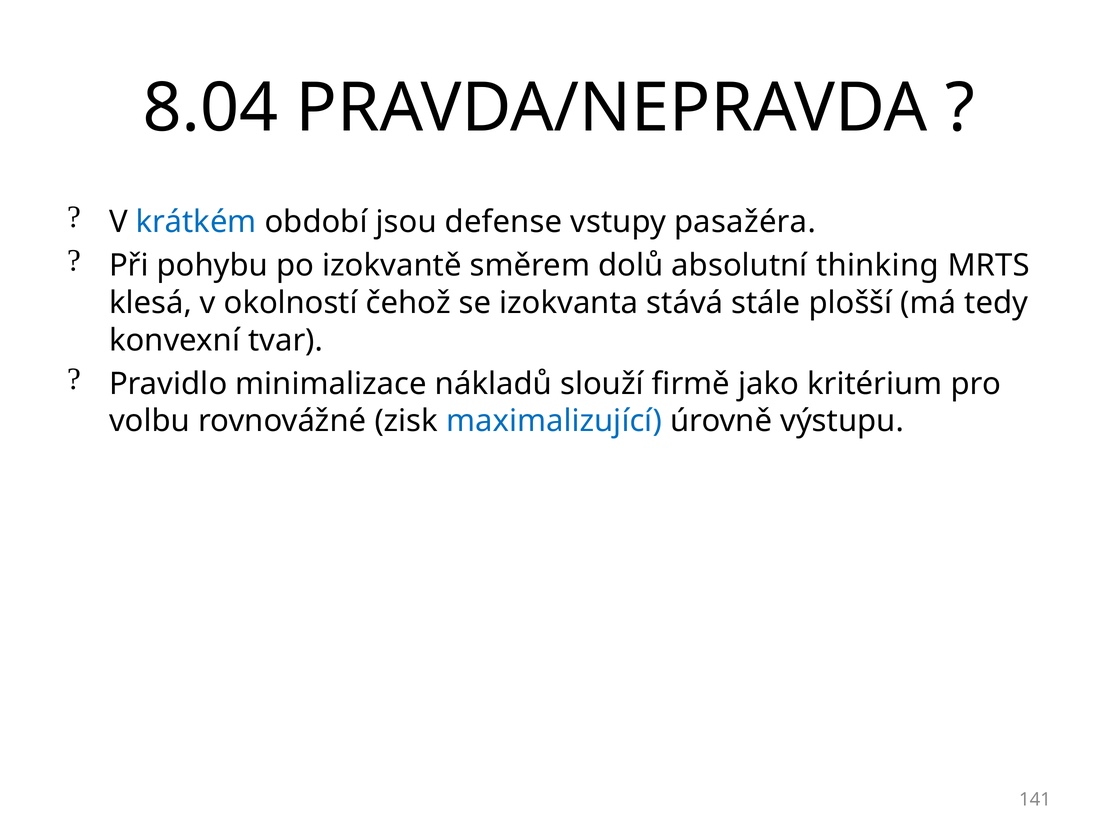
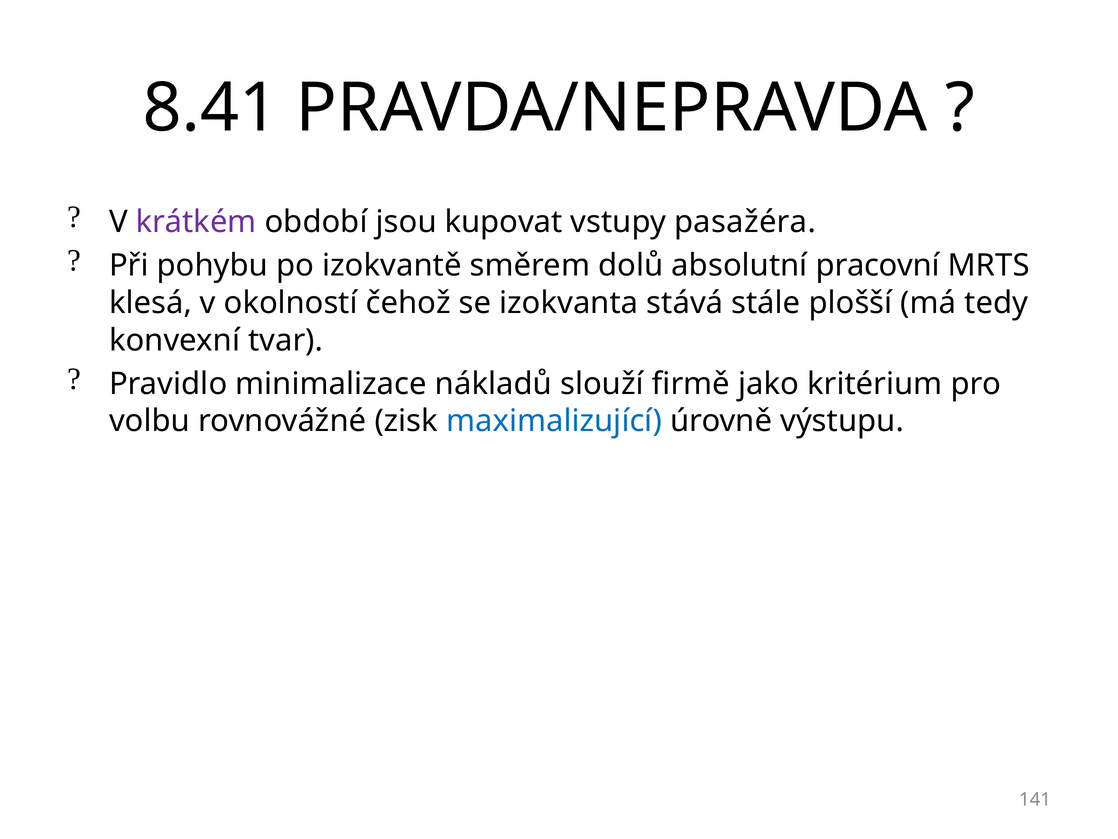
8.04: 8.04 -> 8.41
krátkém colour: blue -> purple
defense: defense -> kupovat
thinking: thinking -> pracovní
